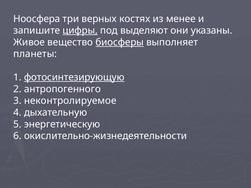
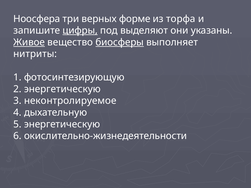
костях: костях -> форме
менее: менее -> торфа
Живое underline: none -> present
планеты: планеты -> нитриты
фотосинтезирующую underline: present -> none
2 антропогенного: антропогенного -> энергетическую
